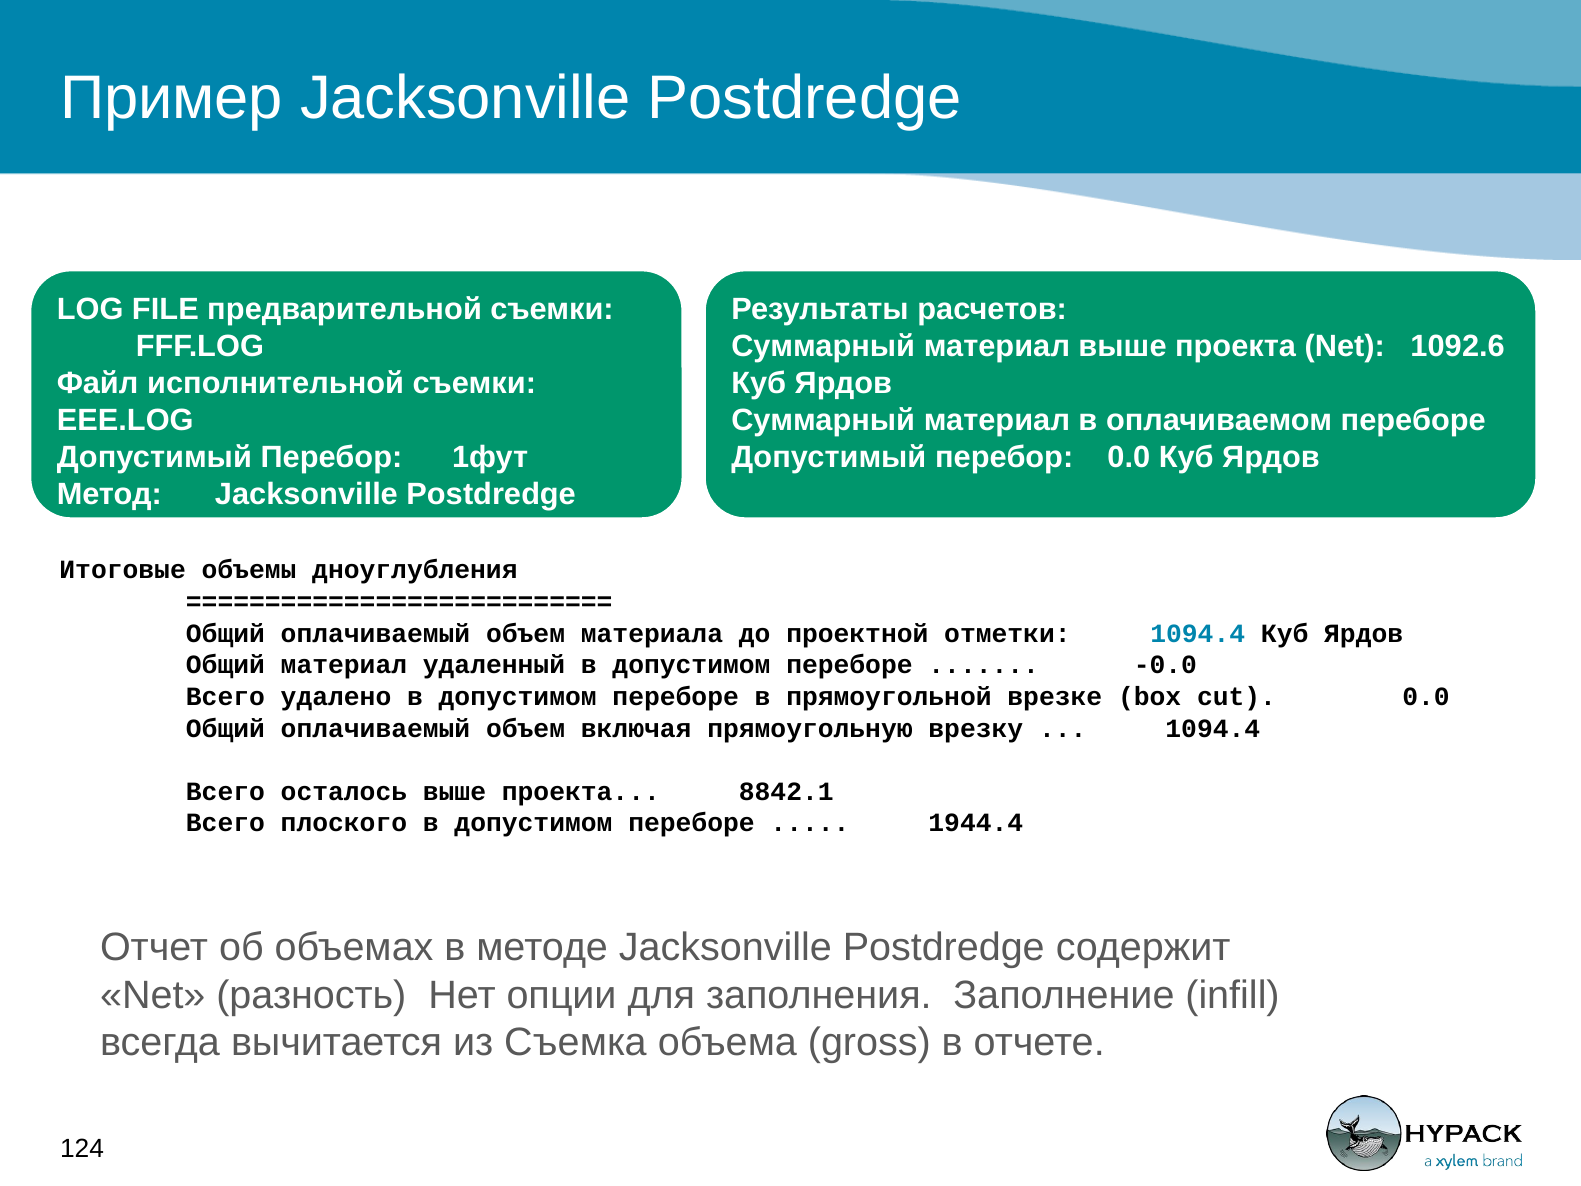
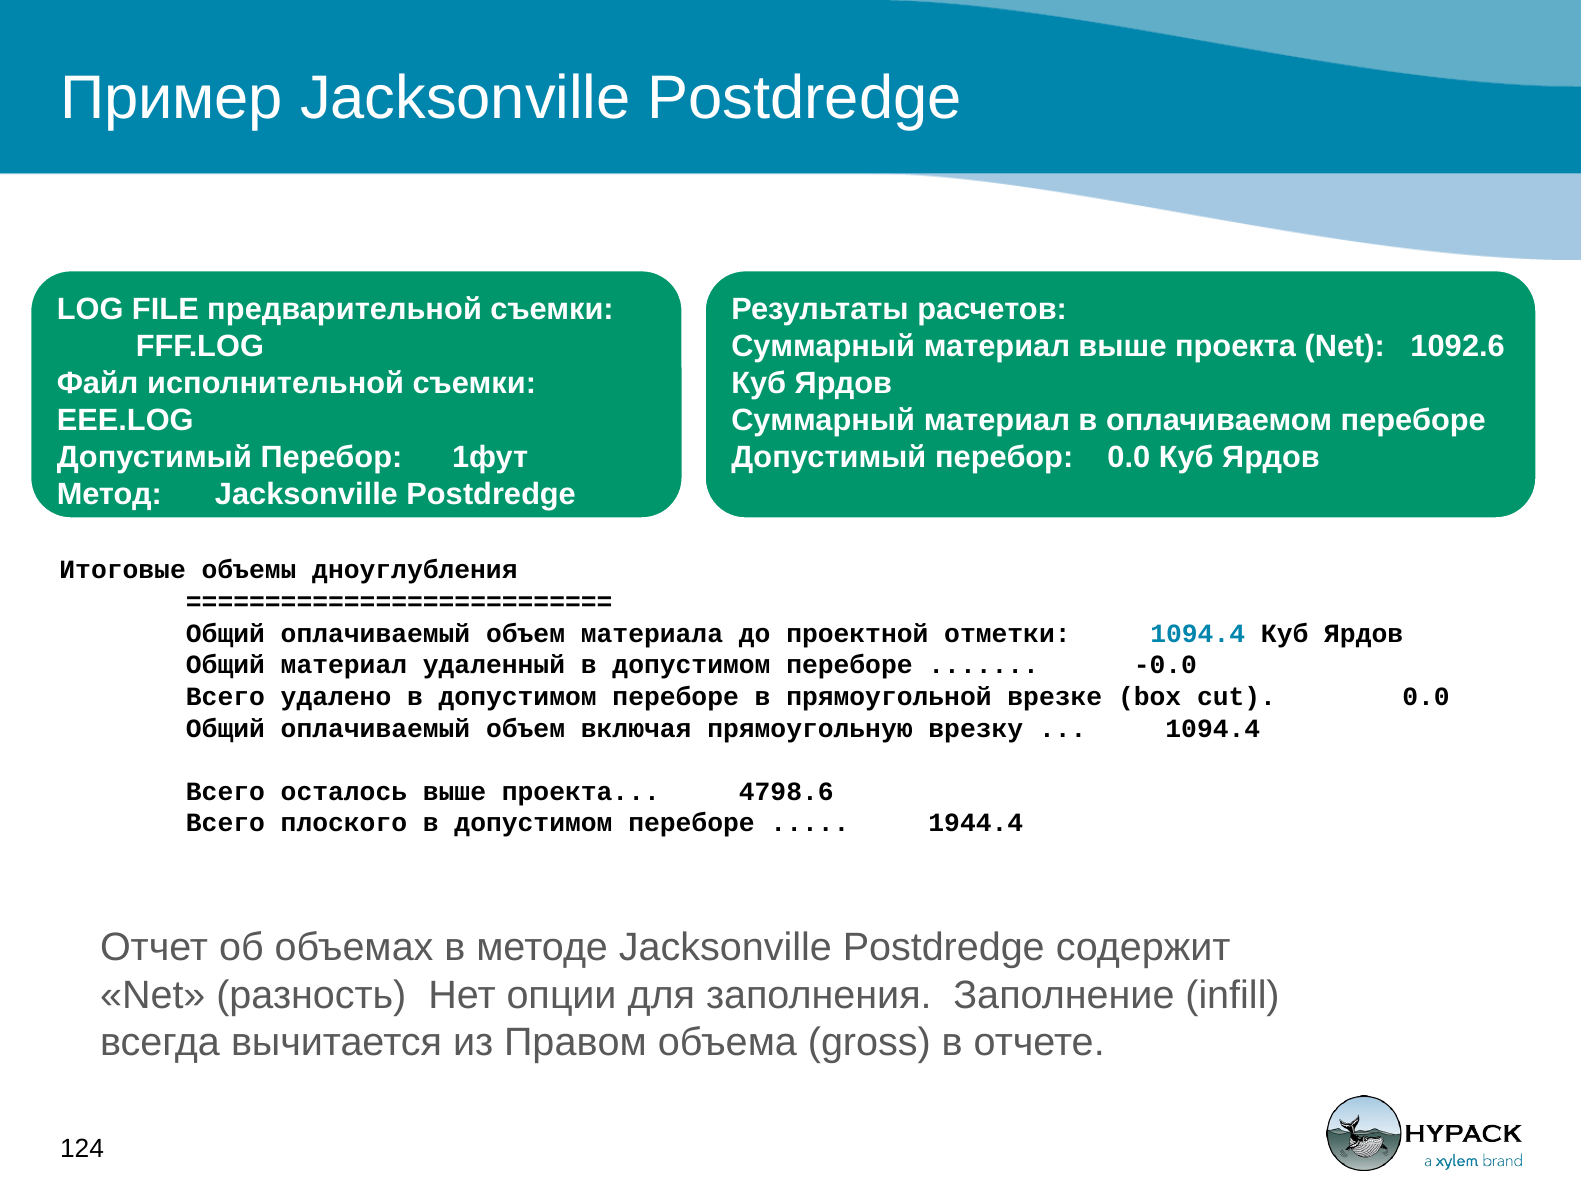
8842.1: 8842.1 -> 4798.6
Съемка: Съемка -> Правом
